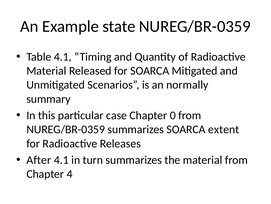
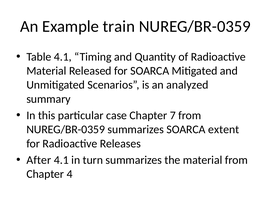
state: state -> train
normally: normally -> analyzed
0: 0 -> 7
